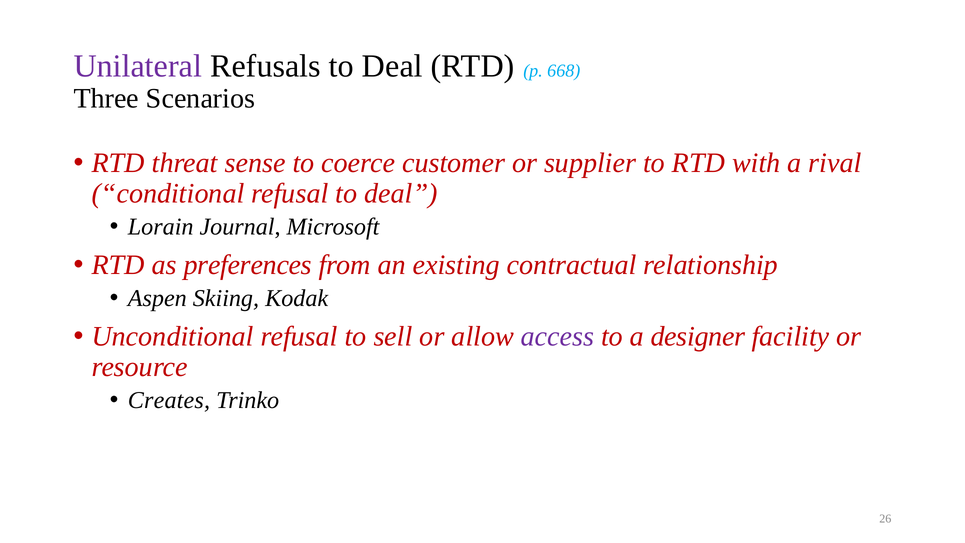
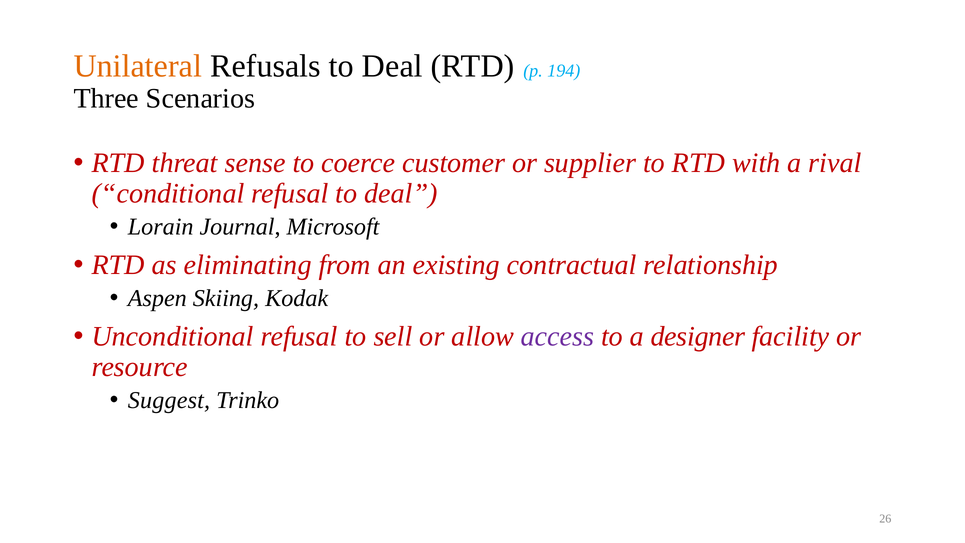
Unilateral colour: purple -> orange
668: 668 -> 194
preferences: preferences -> eliminating
Creates: Creates -> Suggest
